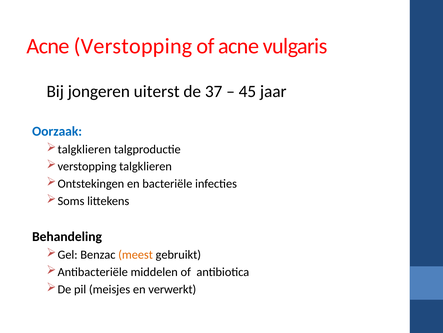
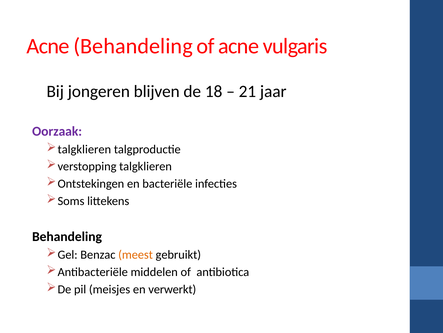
Acne Verstopping: Verstopping -> Behandeling
uiterst: uiterst -> blijven
37: 37 -> 18
45: 45 -> 21
Oorzaak colour: blue -> purple
